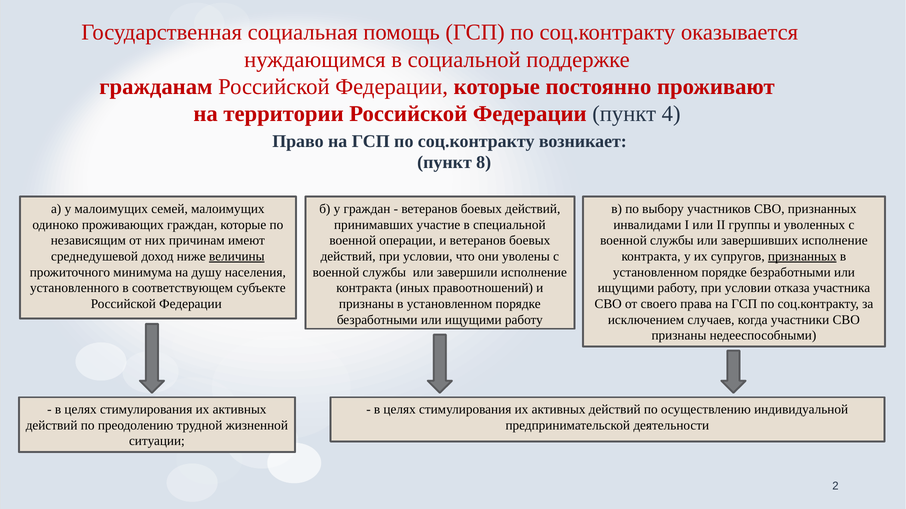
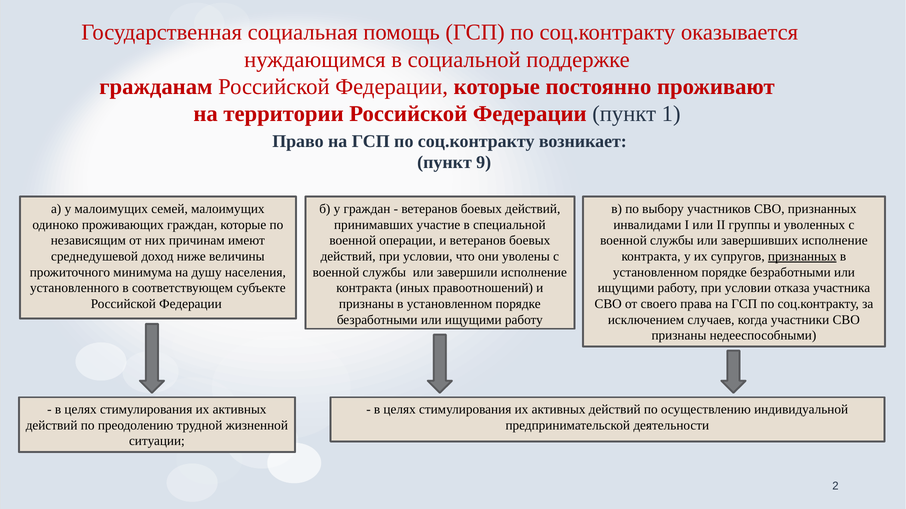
4: 4 -> 1
8: 8 -> 9
величины underline: present -> none
